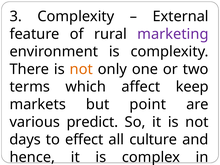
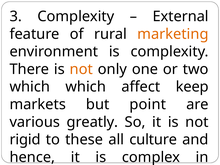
marketing colour: purple -> orange
terms at (30, 87): terms -> which
predict: predict -> greatly
days: days -> rigid
effect: effect -> these
